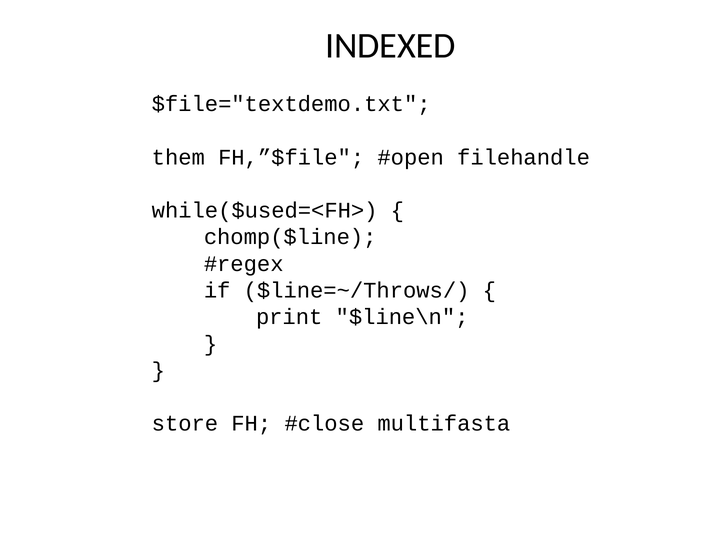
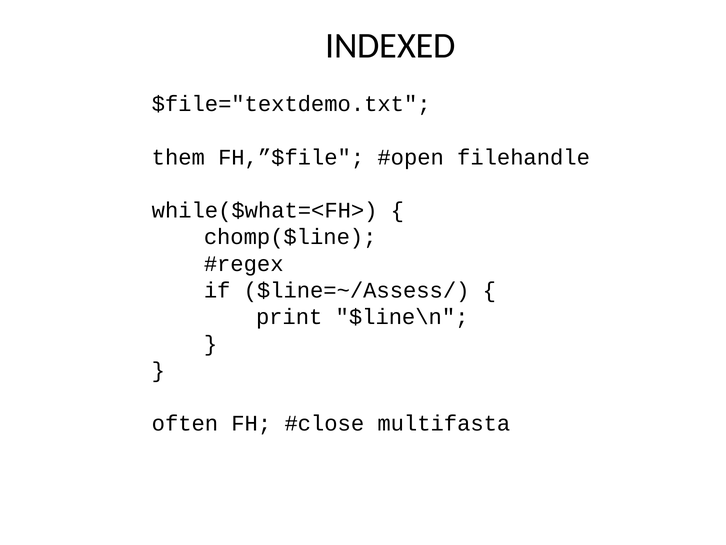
while($used=<FH>: while($used=<FH> -> while($what=<FH>
$line=~/Throws/: $line=~/Throws/ -> $line=~/Assess/
store: store -> often
